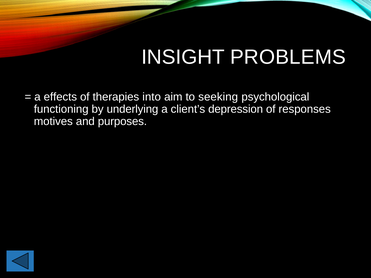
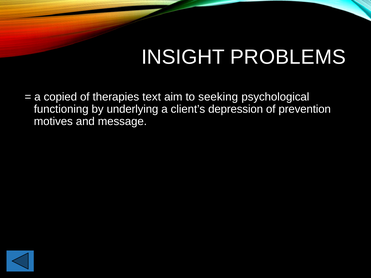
effects: effects -> copied
into: into -> text
responses: responses -> prevention
purposes: purposes -> message
